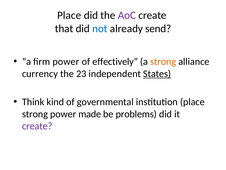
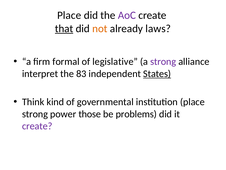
that underline: none -> present
not colour: blue -> orange
send: send -> laws
firm power: power -> formal
effectively: effectively -> legislative
strong at (163, 61) colour: orange -> purple
currency: currency -> interpret
23: 23 -> 83
made: made -> those
